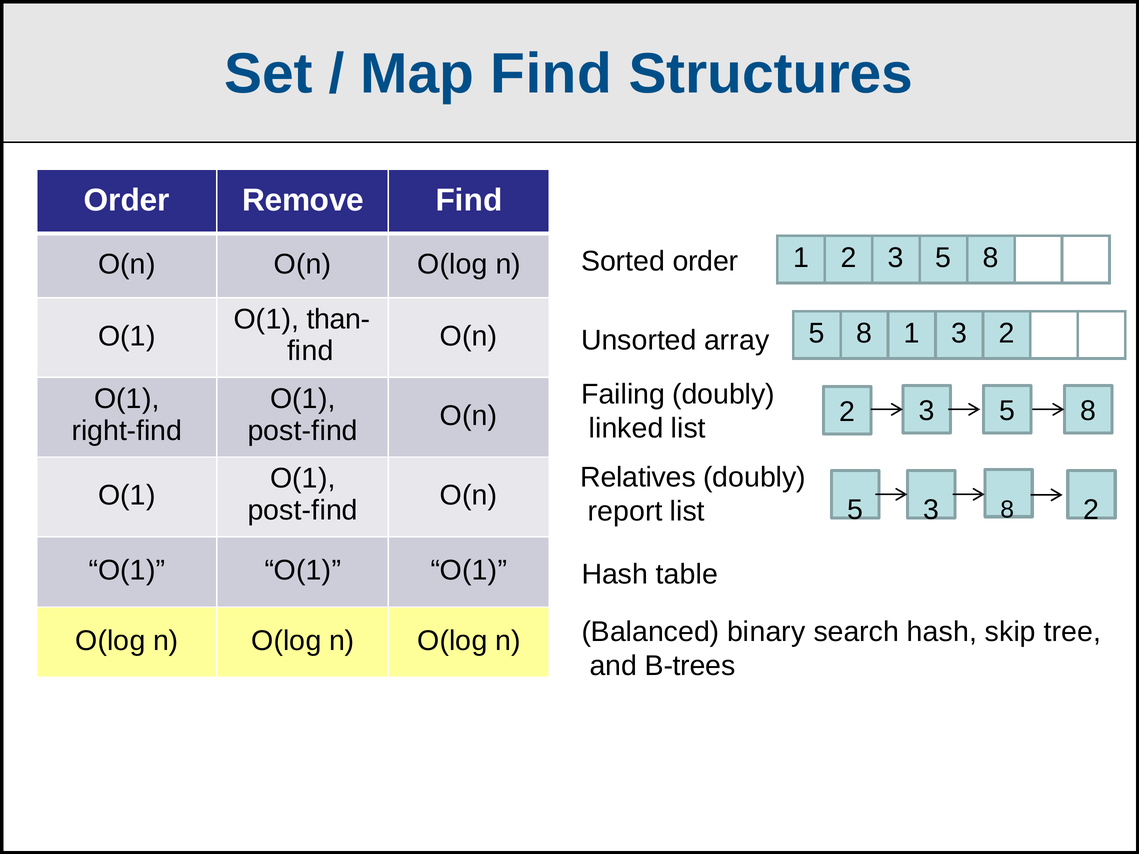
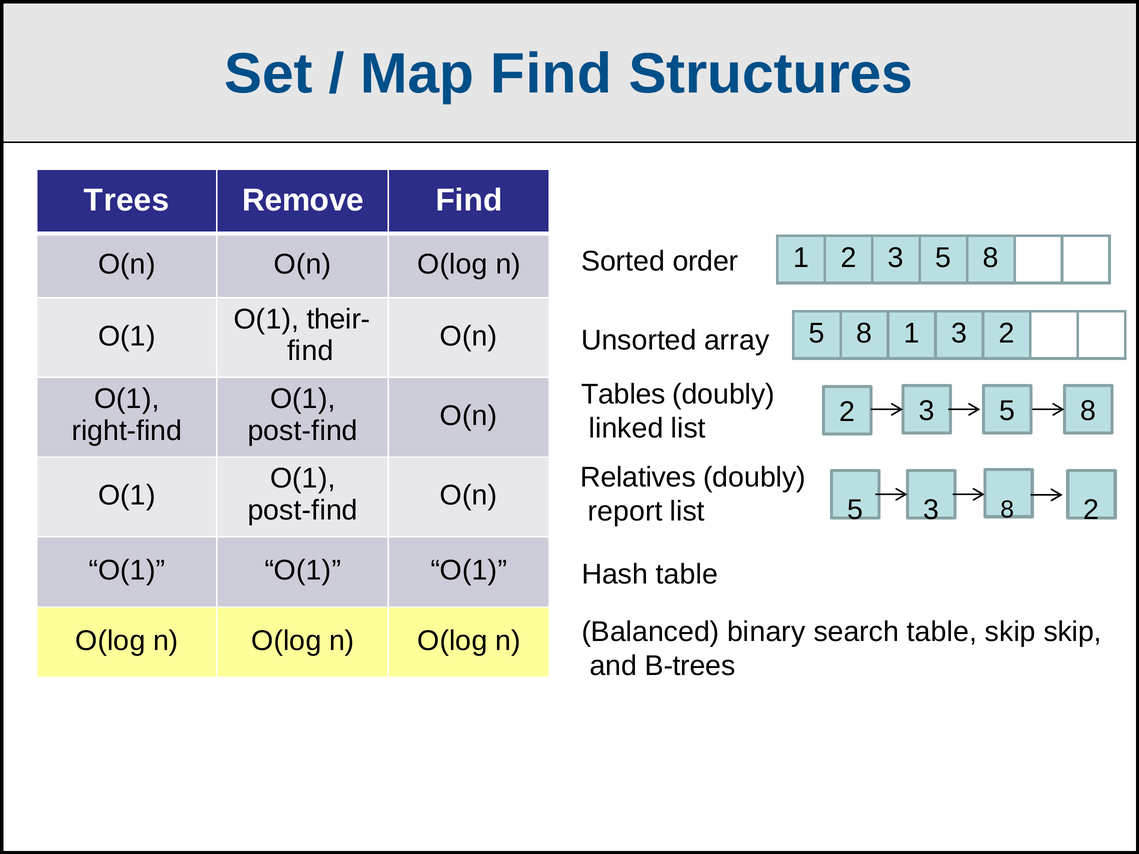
Order at (127, 200): Order -> Trees
than-: than- -> their-
Failing: Failing -> Tables
search hash: hash -> table
skip tree: tree -> skip
